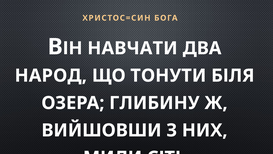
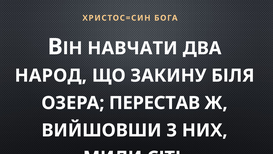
ТОНУТИ: ТОНУТИ -> ЗАКИНУ
ГЛИБИНУ: ГЛИБИНУ -> ПЕРЕСТАВ
